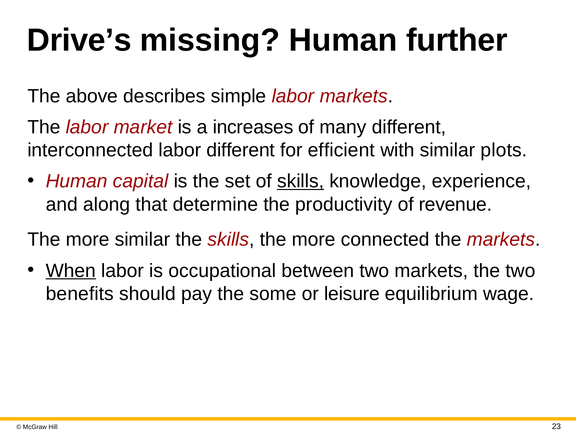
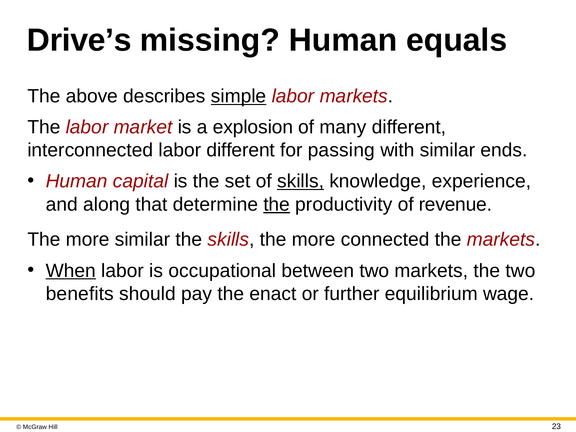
further: further -> equals
simple underline: none -> present
increases: increases -> explosion
efficient: efficient -> passing
plots: plots -> ends
the at (277, 204) underline: none -> present
some: some -> enact
leisure: leisure -> further
